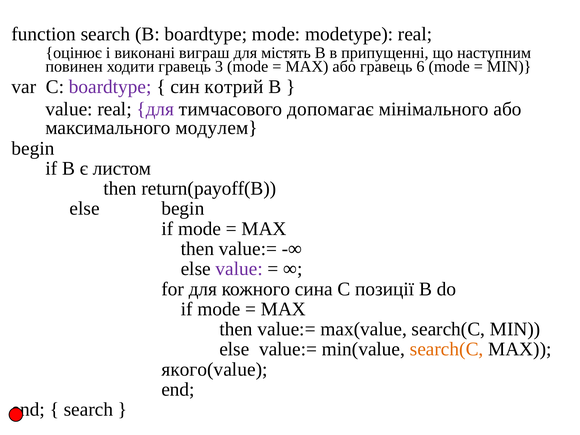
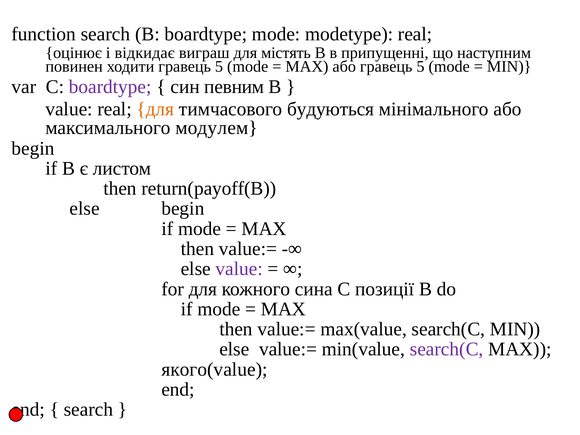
виконані: виконані -> відкидає
ходити гравець 3: 3 -> 5
або гравець 6: 6 -> 5
котрий: котрий -> певним
для at (155, 109) colour: purple -> orange
допомагає: допомагає -> будуються
search(C at (447, 349) colour: orange -> purple
